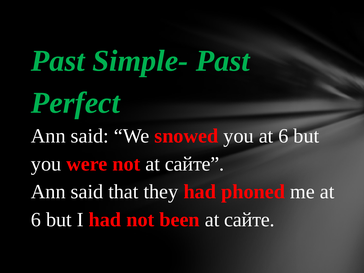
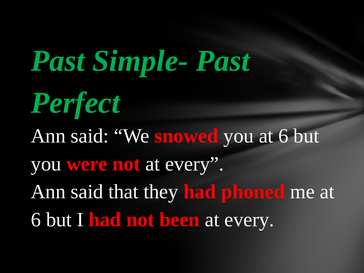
not at сайте: сайте -> every
been at сайте: сайте -> every
